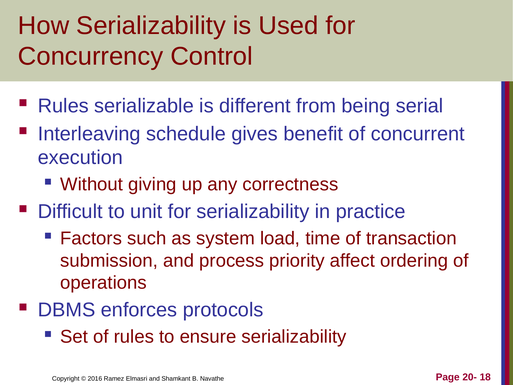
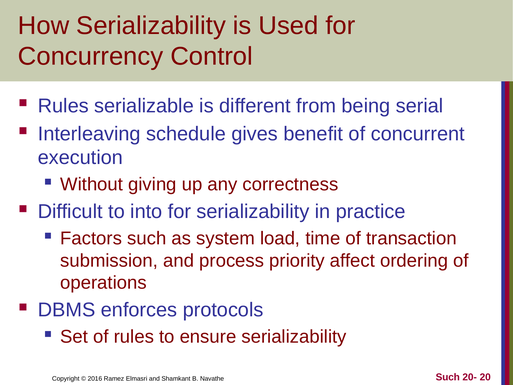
unit: unit -> into
Page at (448, 377): Page -> Such
18: 18 -> 20
